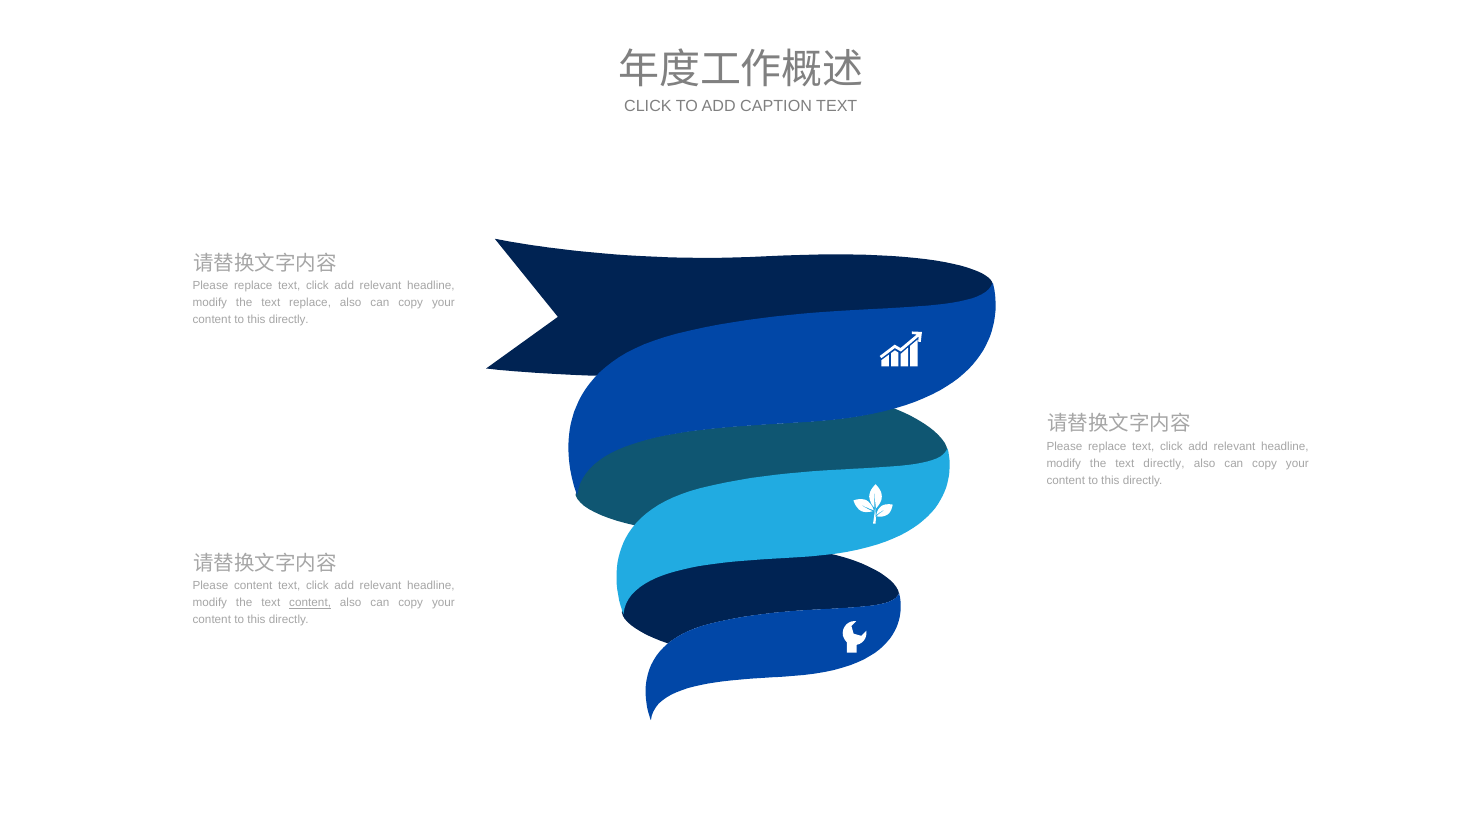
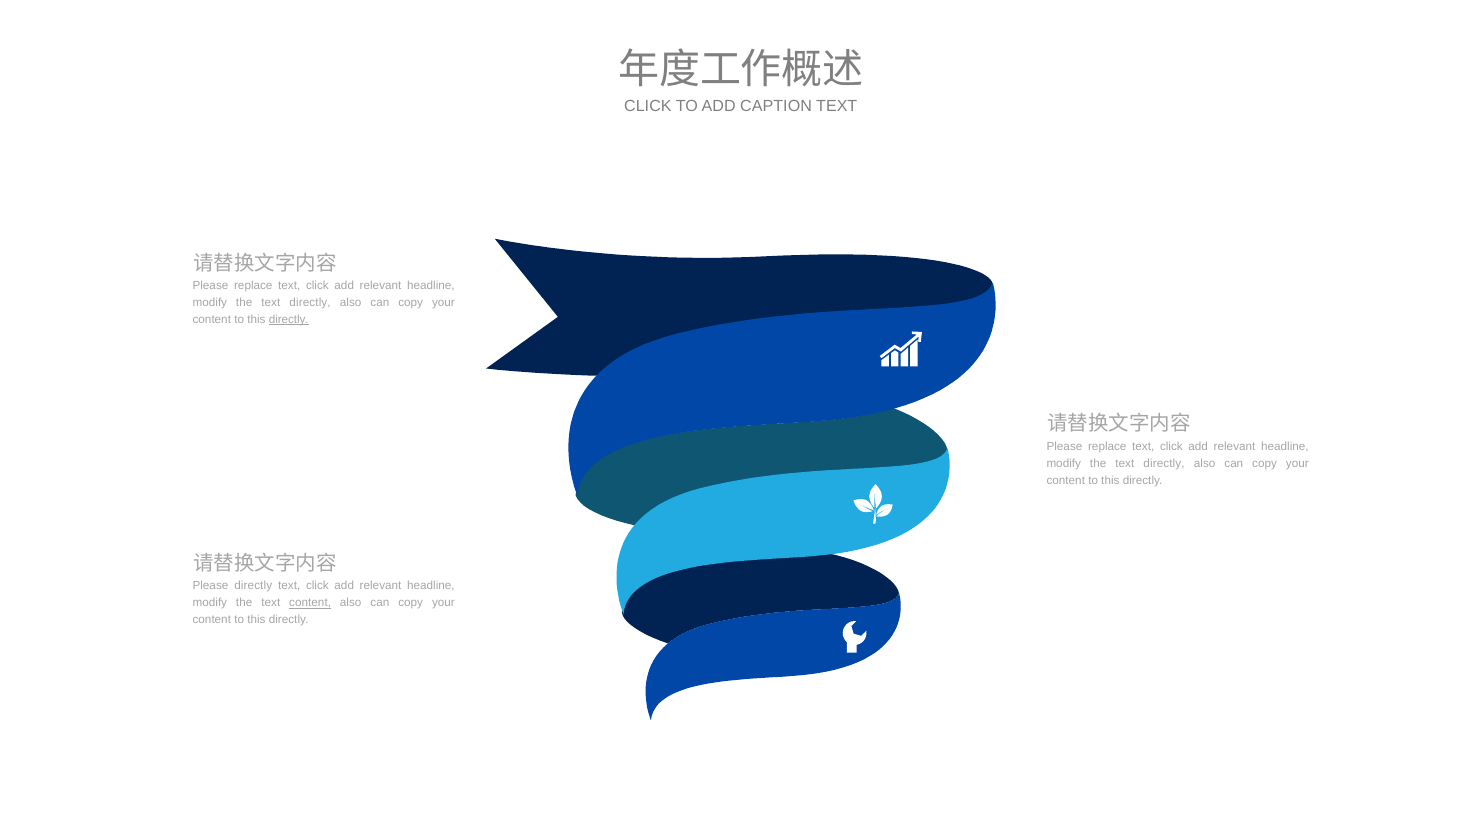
replace at (310, 303): replace -> directly
directly at (289, 319) underline: none -> present
Please content: content -> directly
